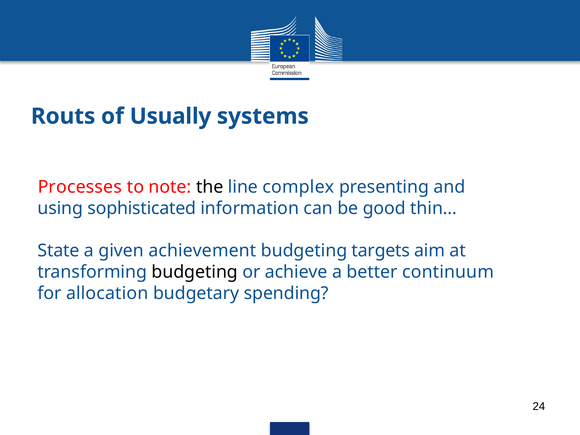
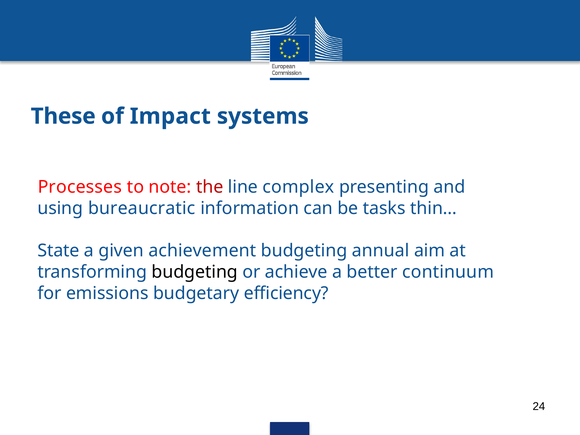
Routs: Routs -> These
Usually: Usually -> Impact
the colour: black -> red
sophisticated: sophisticated -> bureaucratic
good: good -> tasks
targets: targets -> annual
allocation: allocation -> emissions
spending: spending -> efficiency
